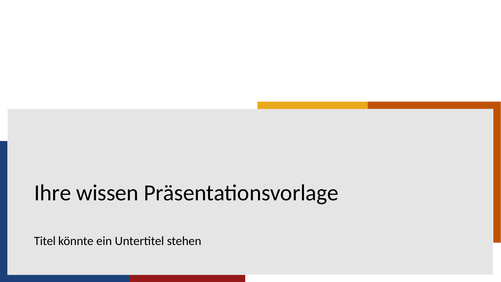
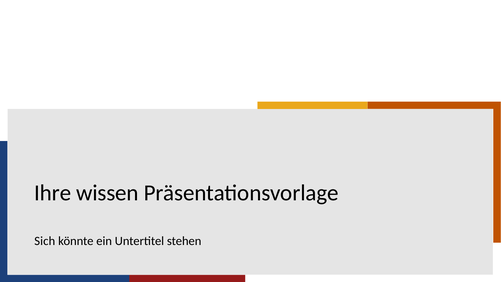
Titel: Titel -> Sich
